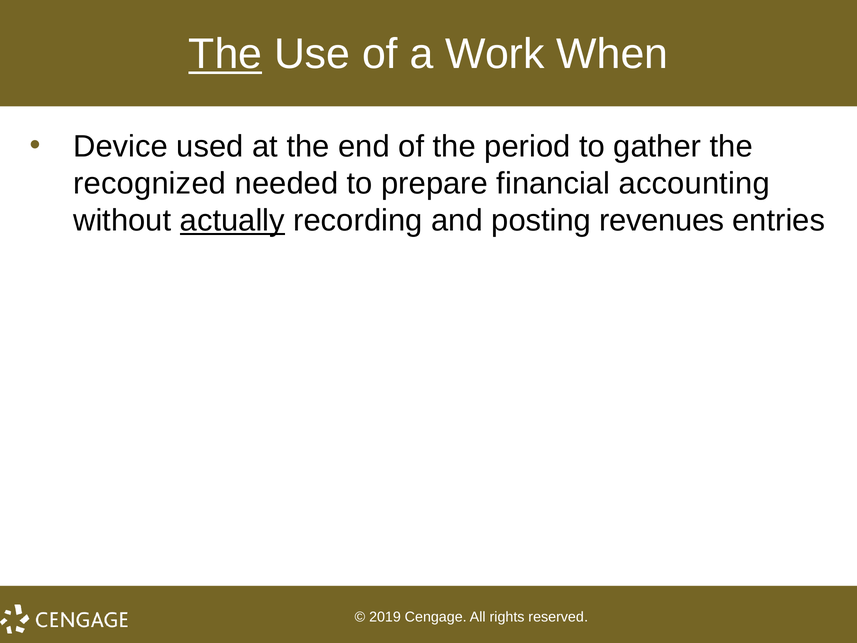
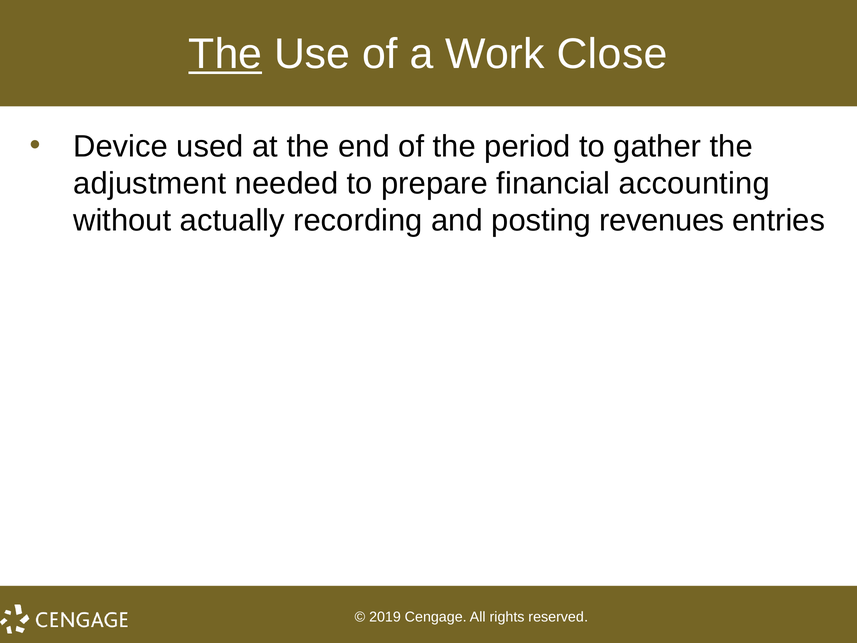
When: When -> Close
recognized: recognized -> adjustment
actually underline: present -> none
